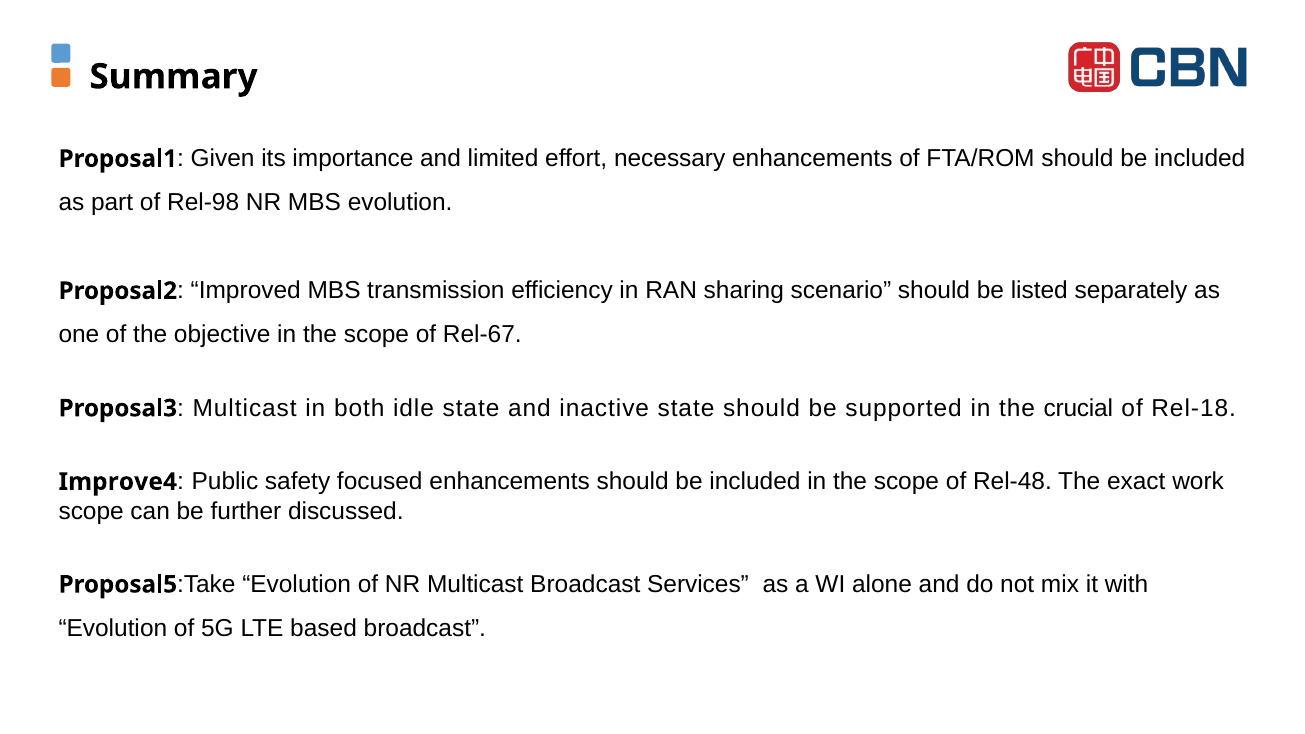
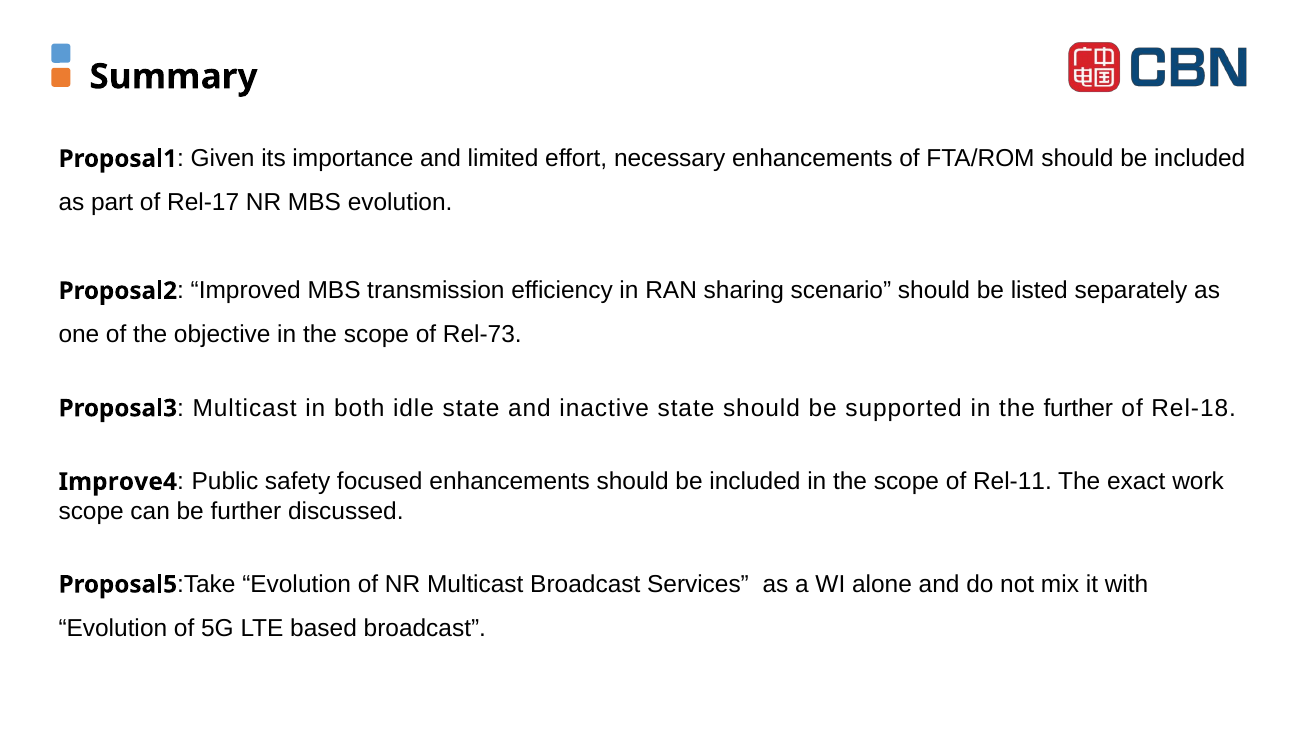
Rel-98: Rel-98 -> Rel-17
Rel-67: Rel-67 -> Rel-73
the crucial: crucial -> further
Rel-48: Rel-48 -> Rel-11
